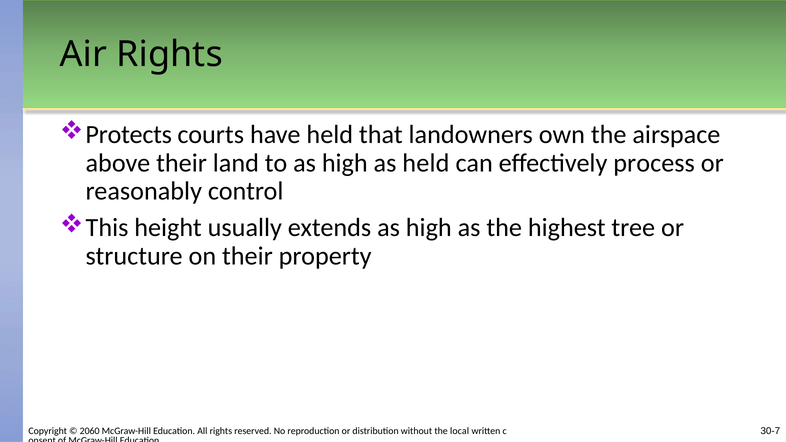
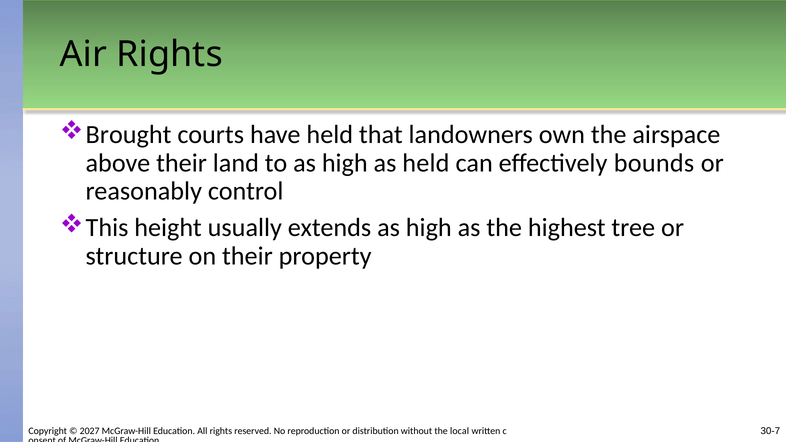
Protects: Protects -> Brought
process: process -> bounds
2060: 2060 -> 2027
